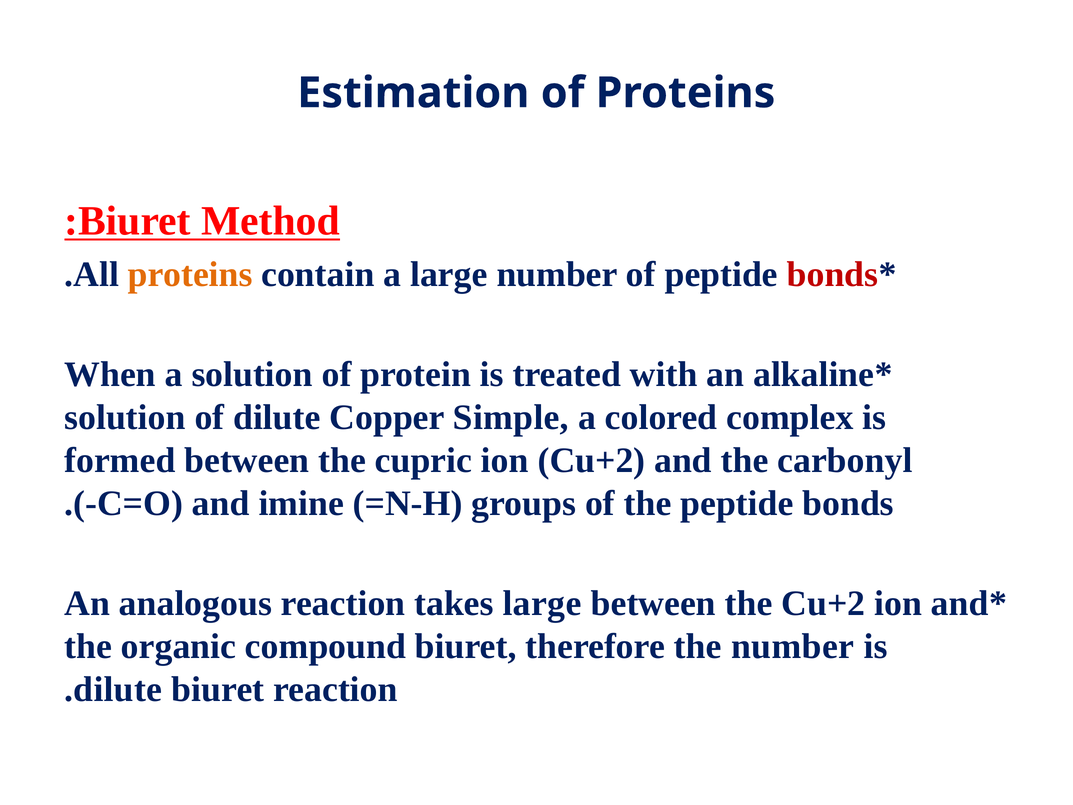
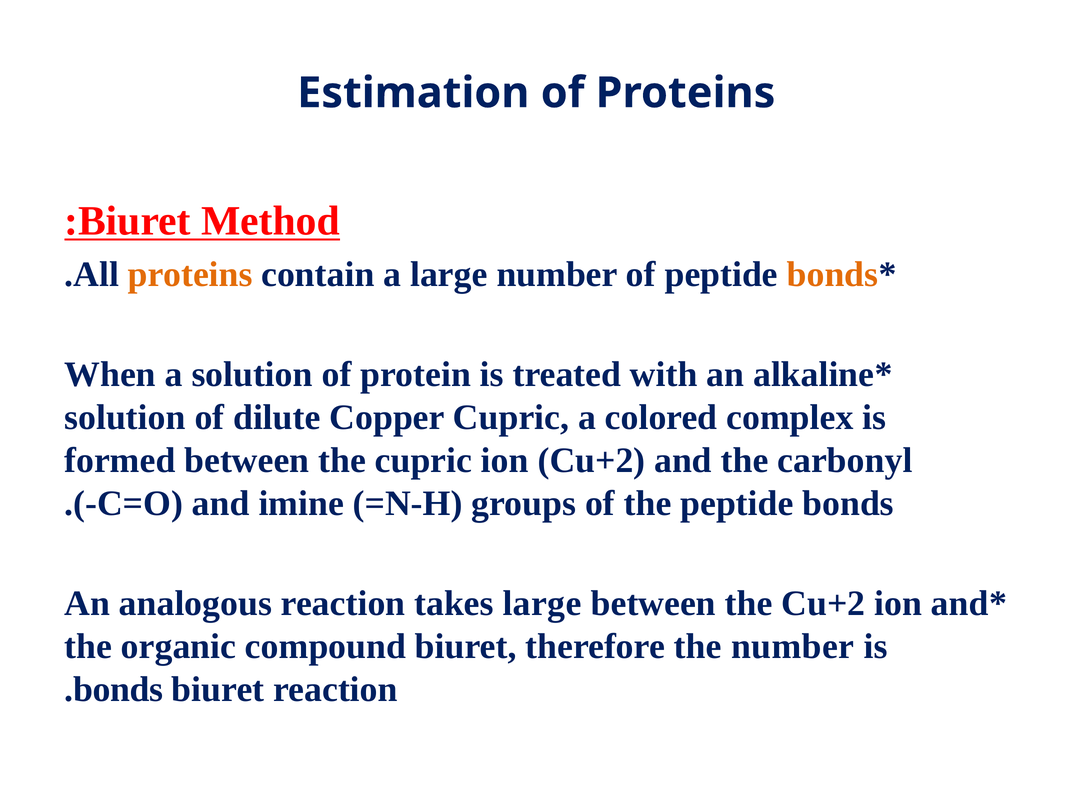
bonds at (832, 274) colour: red -> orange
Copper Simple: Simple -> Cupric
dilute at (118, 689): dilute -> bonds
